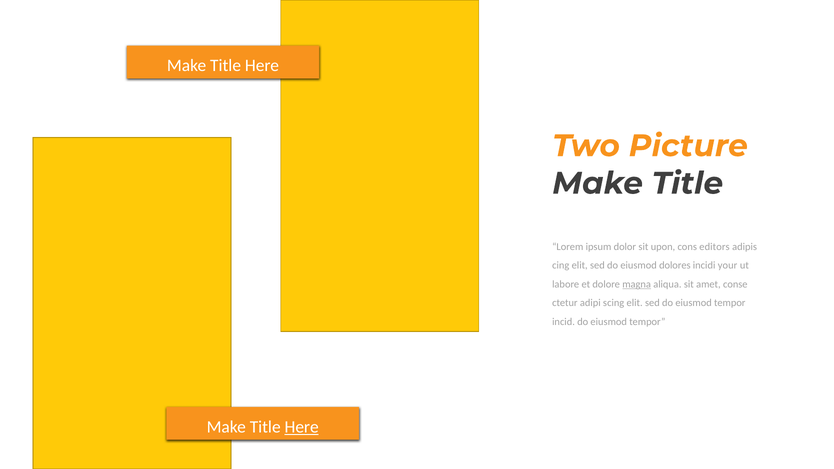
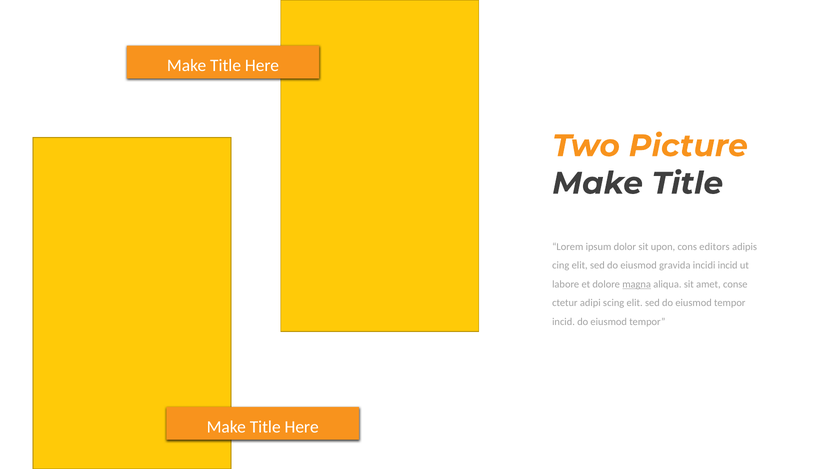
dolores: dolores -> gravida
incidi your: your -> incid
Here at (302, 427) underline: present -> none
